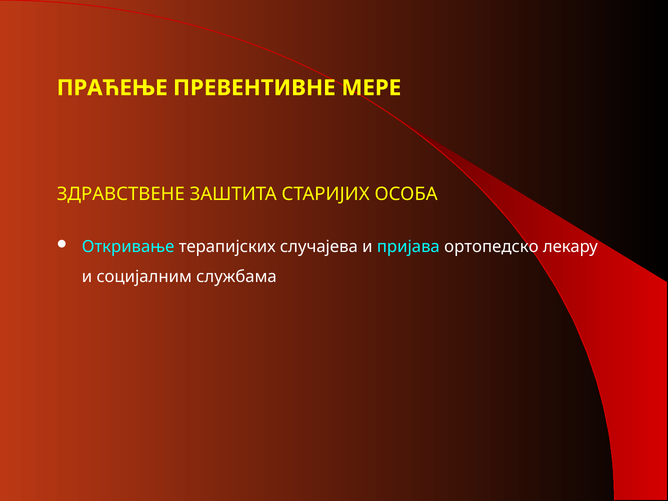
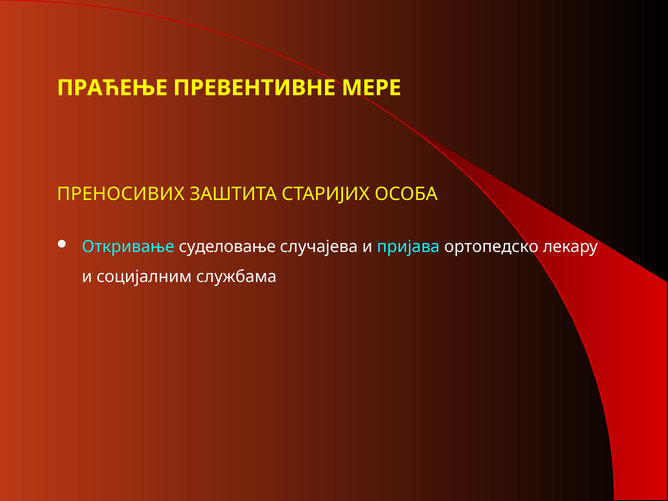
ЗДРАВСТВЕНЕ: ЗДРАВСТВЕНЕ -> ПРЕНОСИВИХ
терапијских: терапијских -> суделовање
